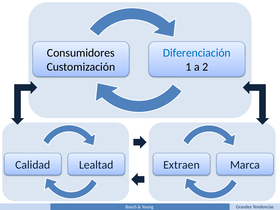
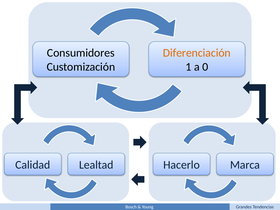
Diferenciación colour: blue -> orange
2: 2 -> 0
Extraen: Extraen -> Hacerlo
